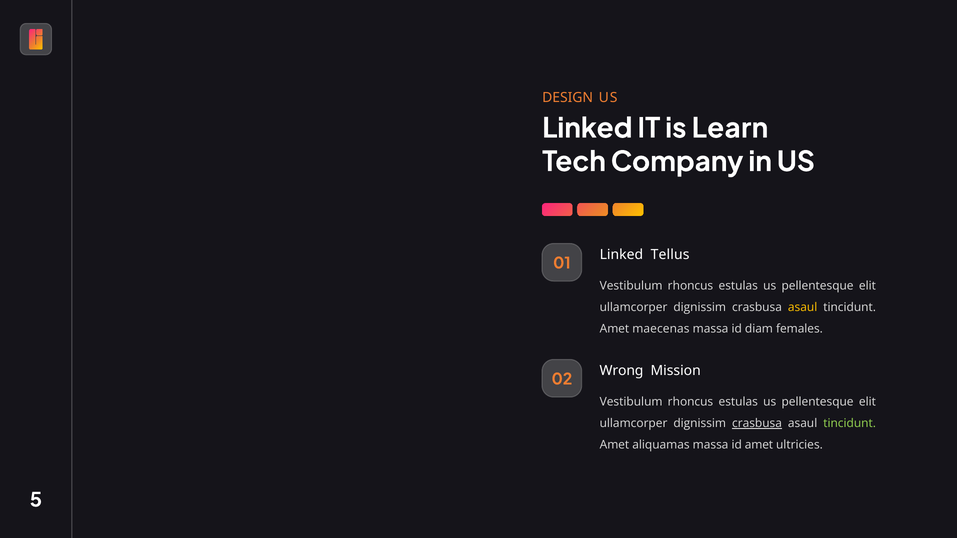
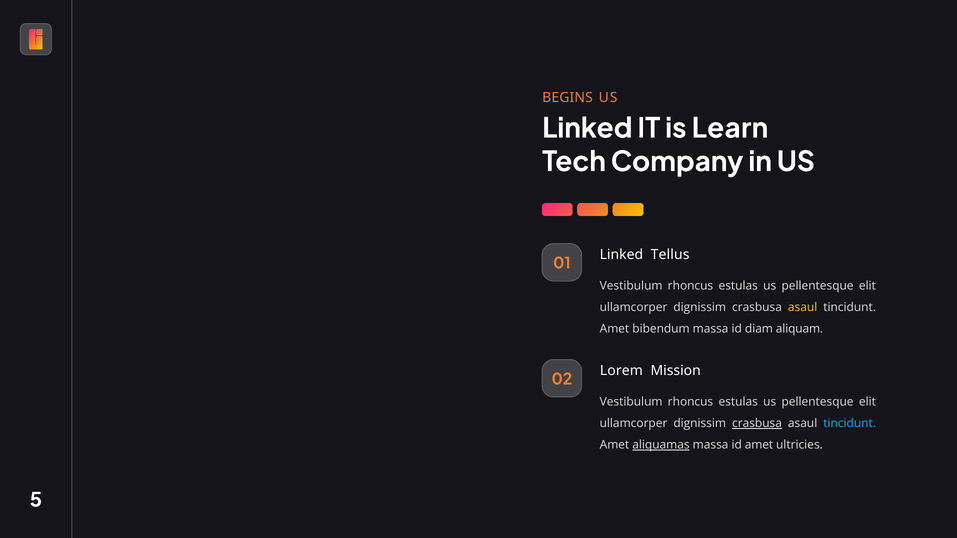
DESIGN: DESIGN -> BEGINS
maecenas: maecenas -> bibendum
females: females -> aliquam
Wrong: Wrong -> Lorem
tincidunt at (850, 424) colour: light green -> light blue
aliquamas underline: none -> present
